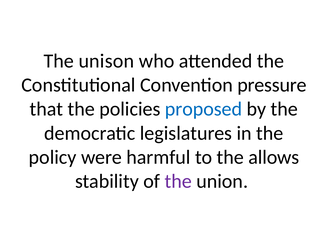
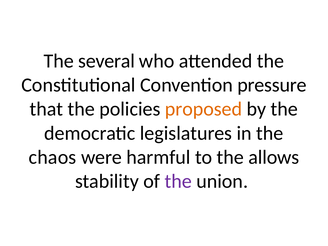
unison: unison -> several
proposed colour: blue -> orange
policy: policy -> chaos
